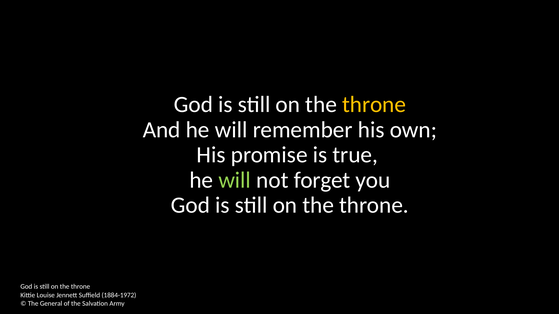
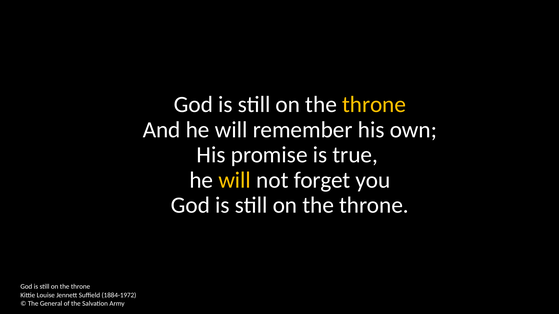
will at (235, 180) colour: light green -> yellow
